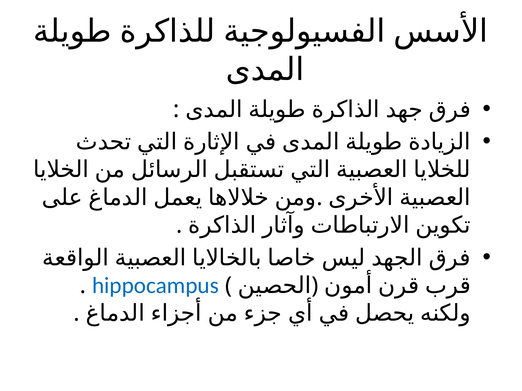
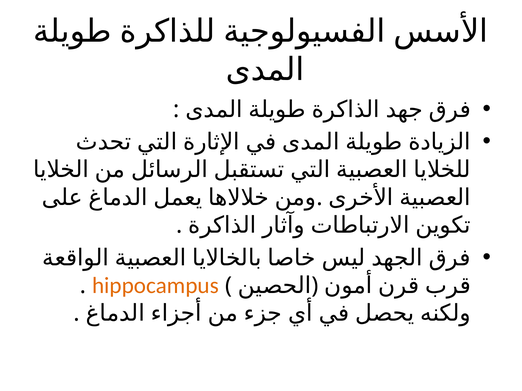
hippocampus colour: blue -> orange
